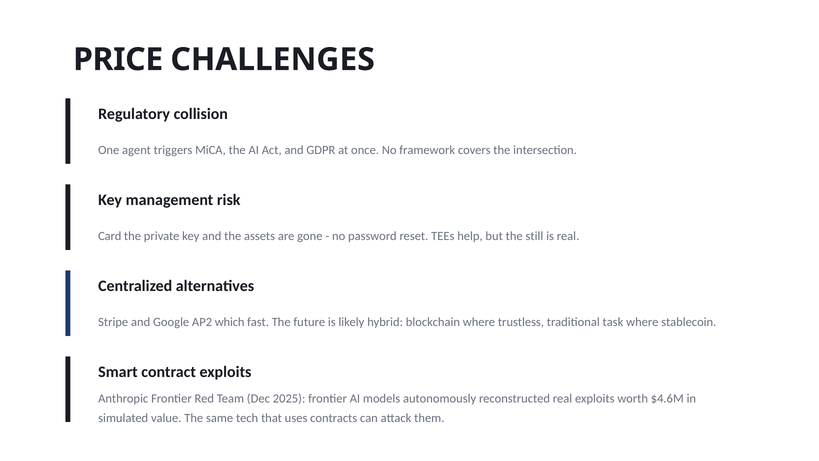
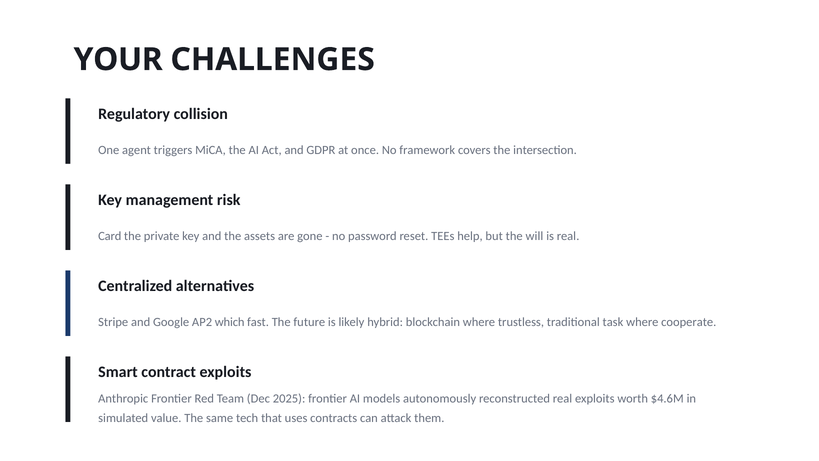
PRICE: PRICE -> YOUR
still: still -> will
stablecoin: stablecoin -> cooperate
